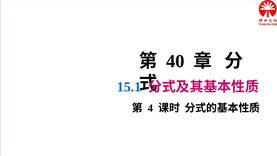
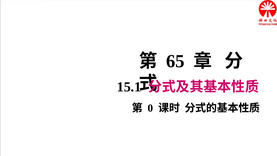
40: 40 -> 65
15.1 colour: blue -> black
4: 4 -> 0
